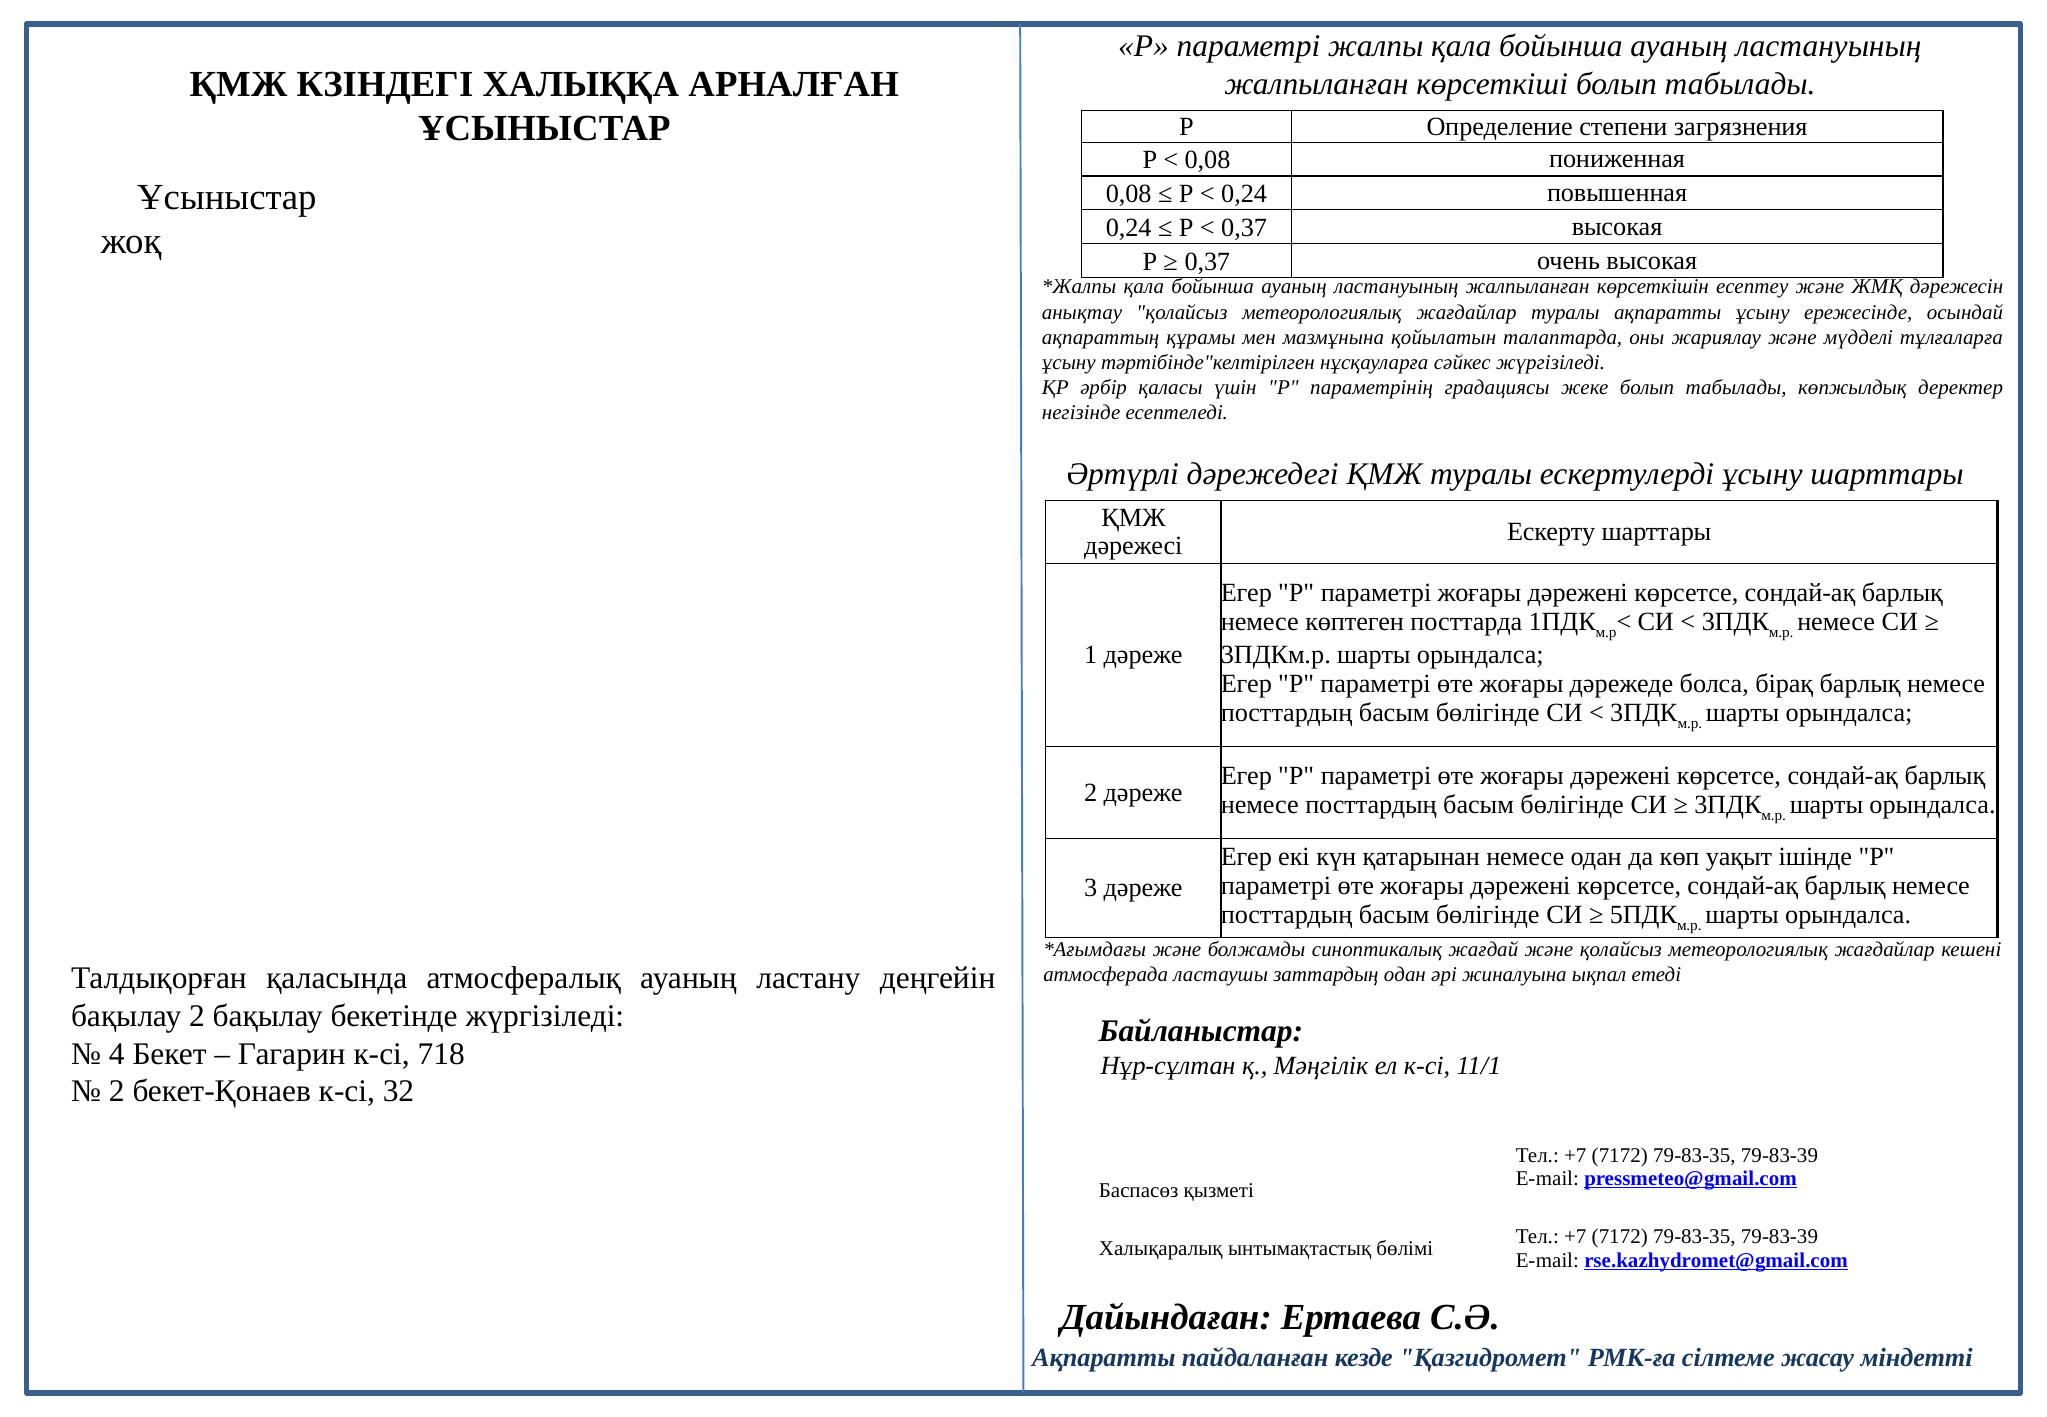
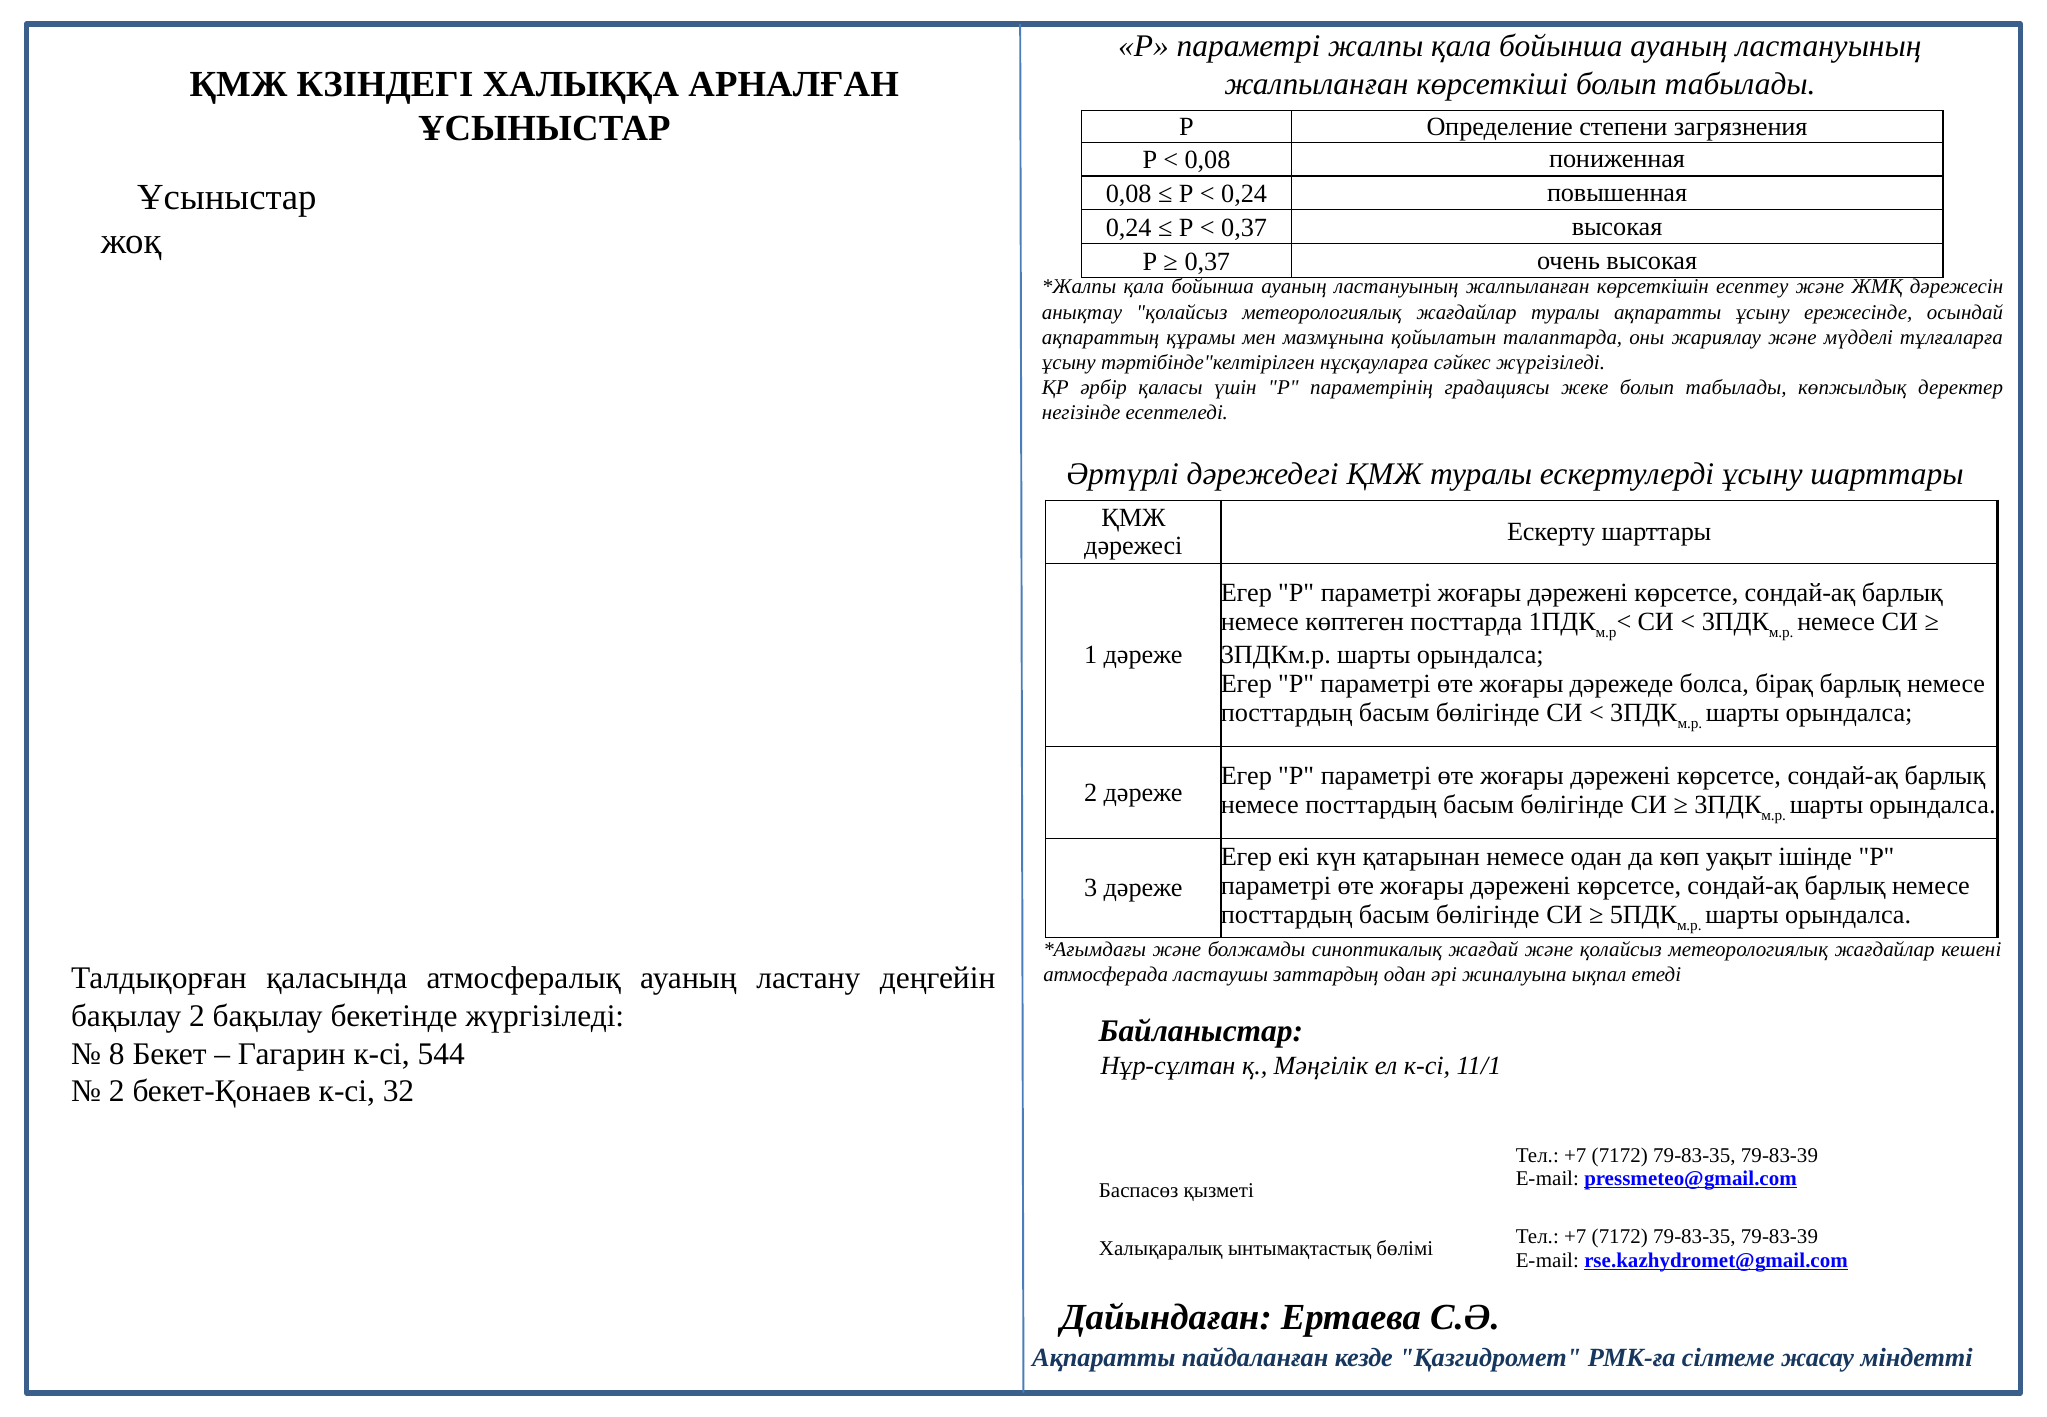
4: 4 -> 8
718: 718 -> 544
